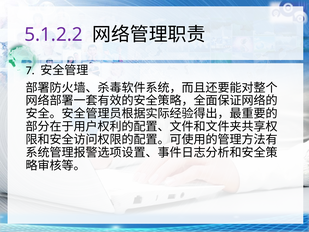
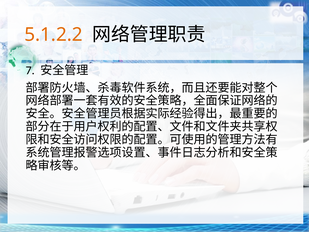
5.1.2.2 colour: purple -> orange
